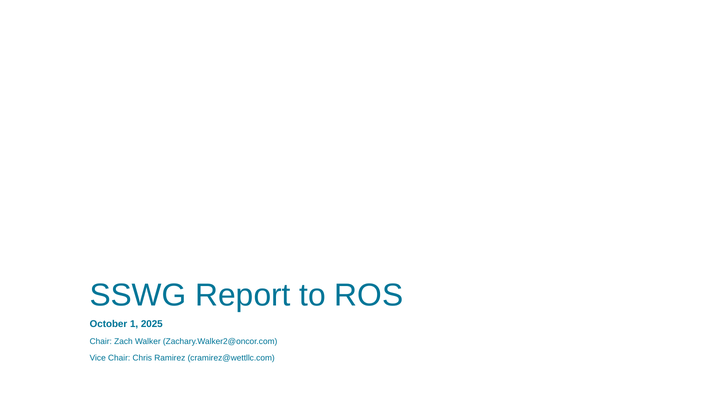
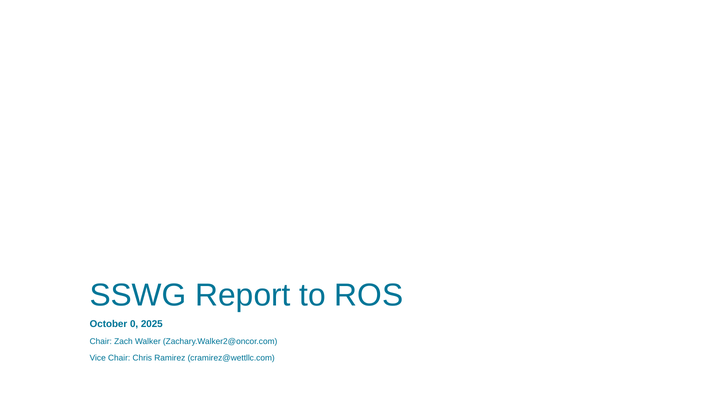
1: 1 -> 0
